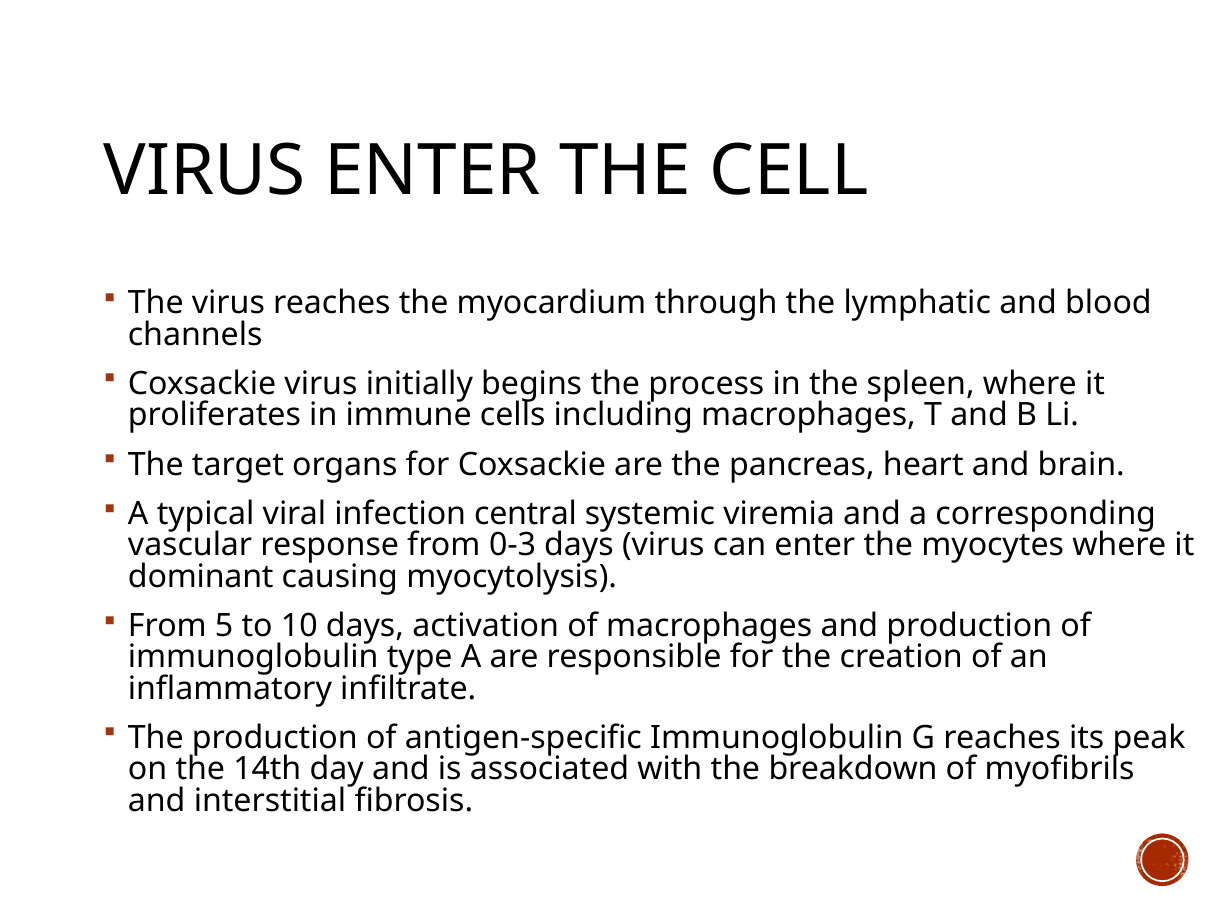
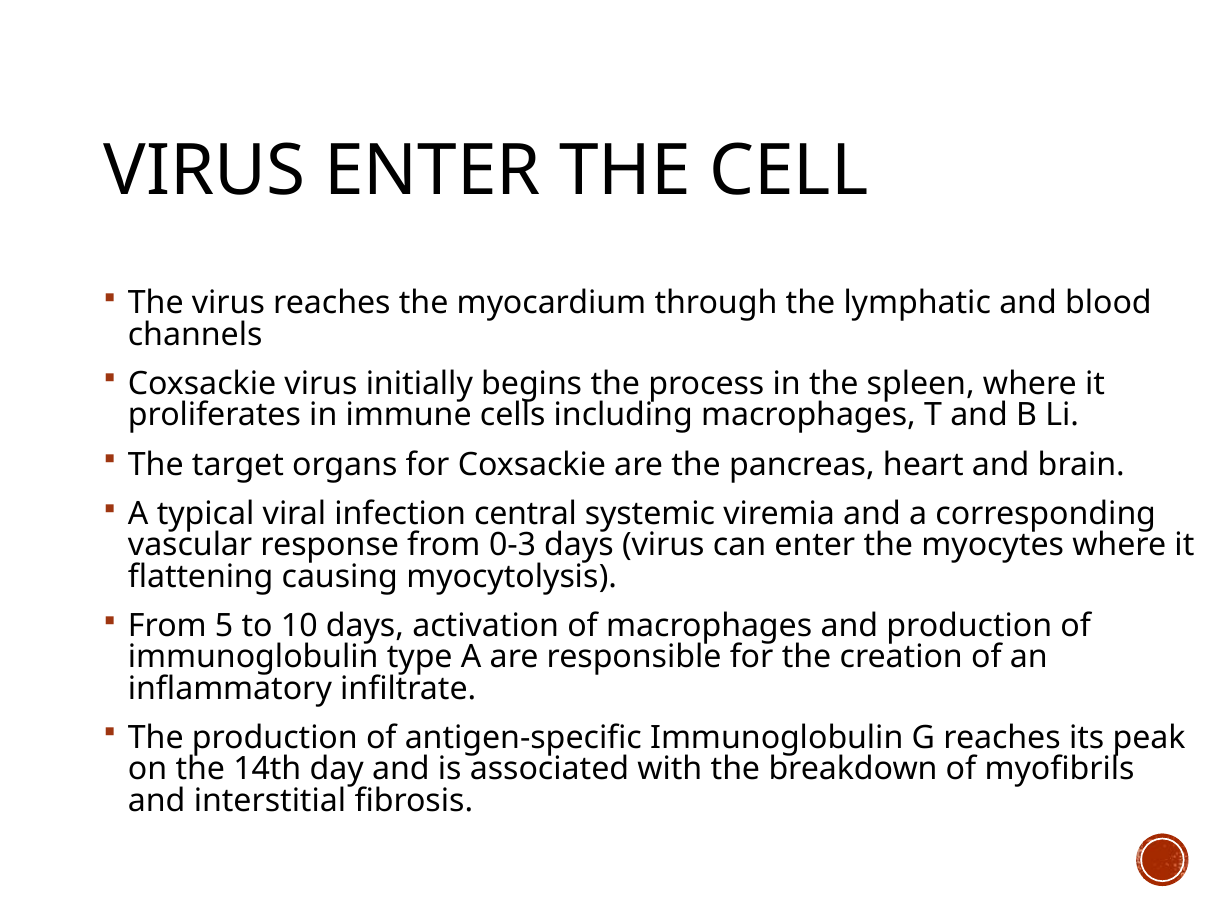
dominant: dominant -> flattening
